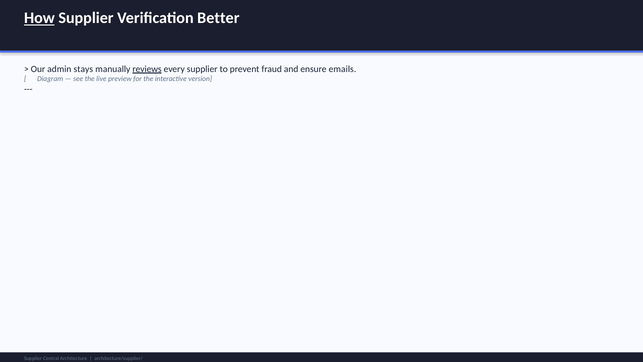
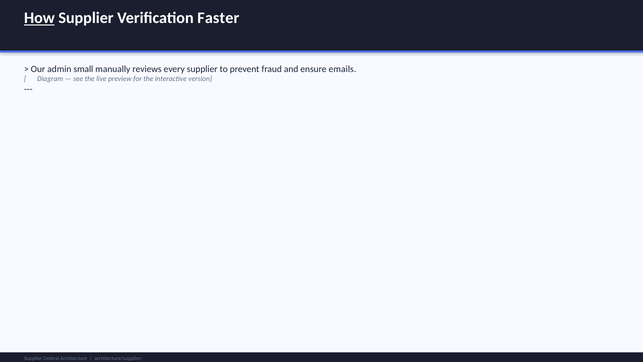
Better: Better -> Faster
stays: stays -> small
reviews underline: present -> none
